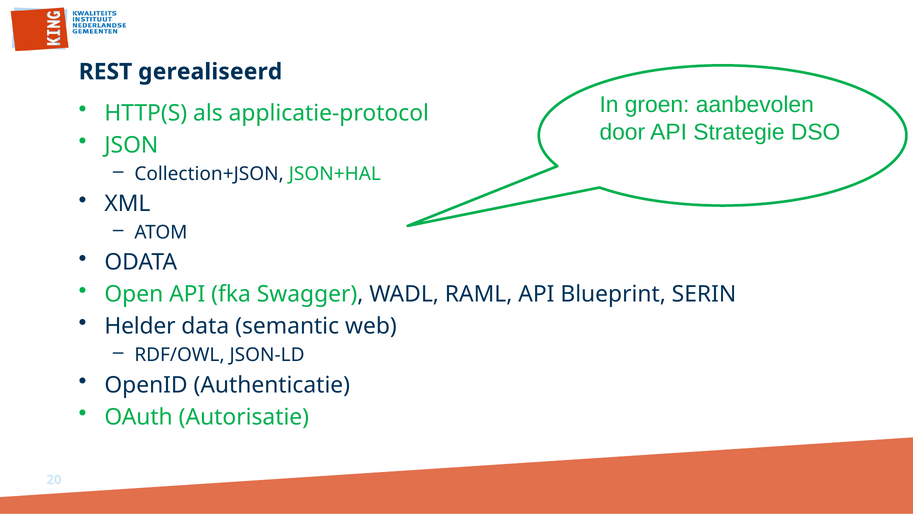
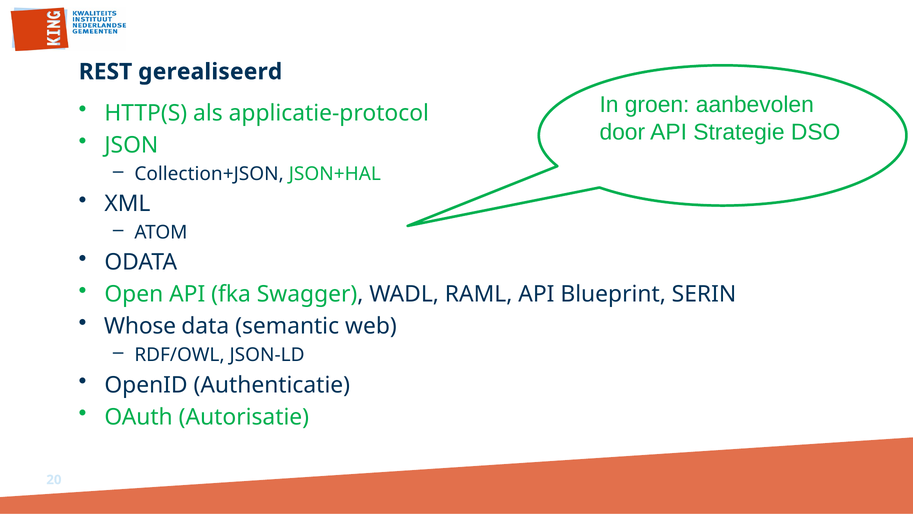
Helder: Helder -> Whose
